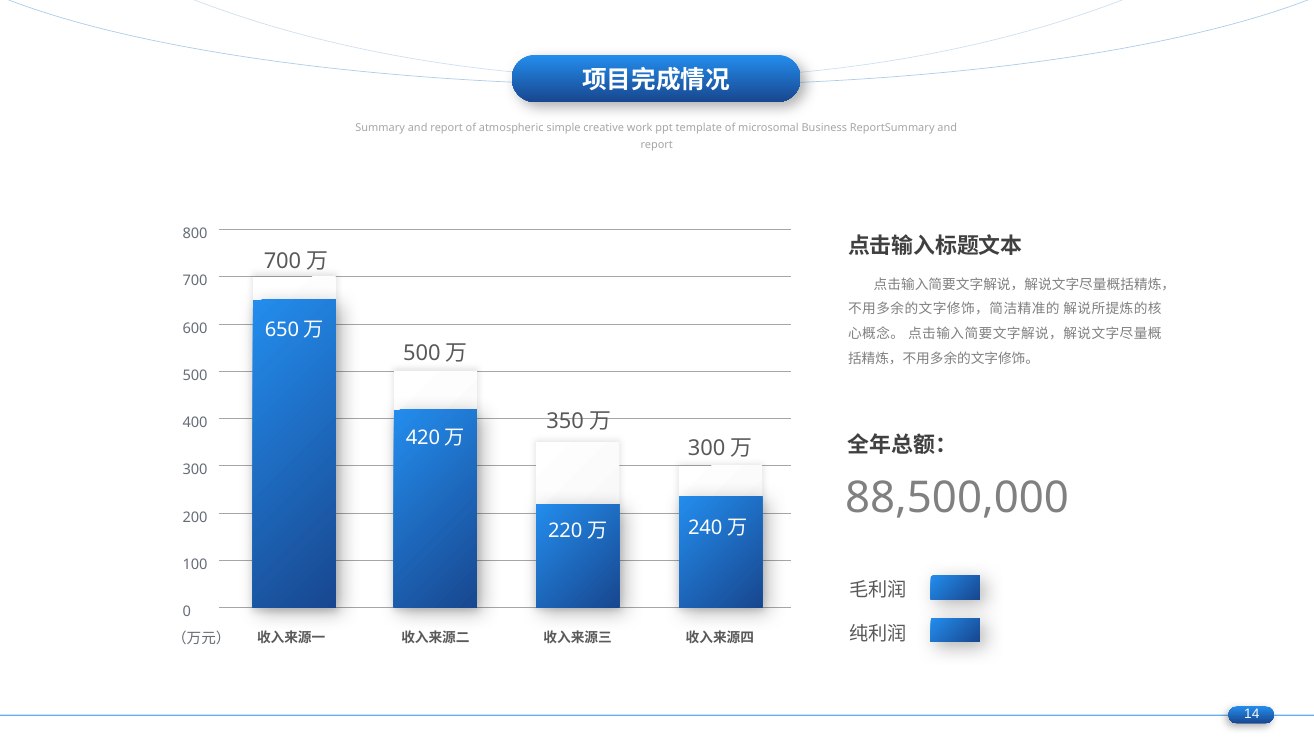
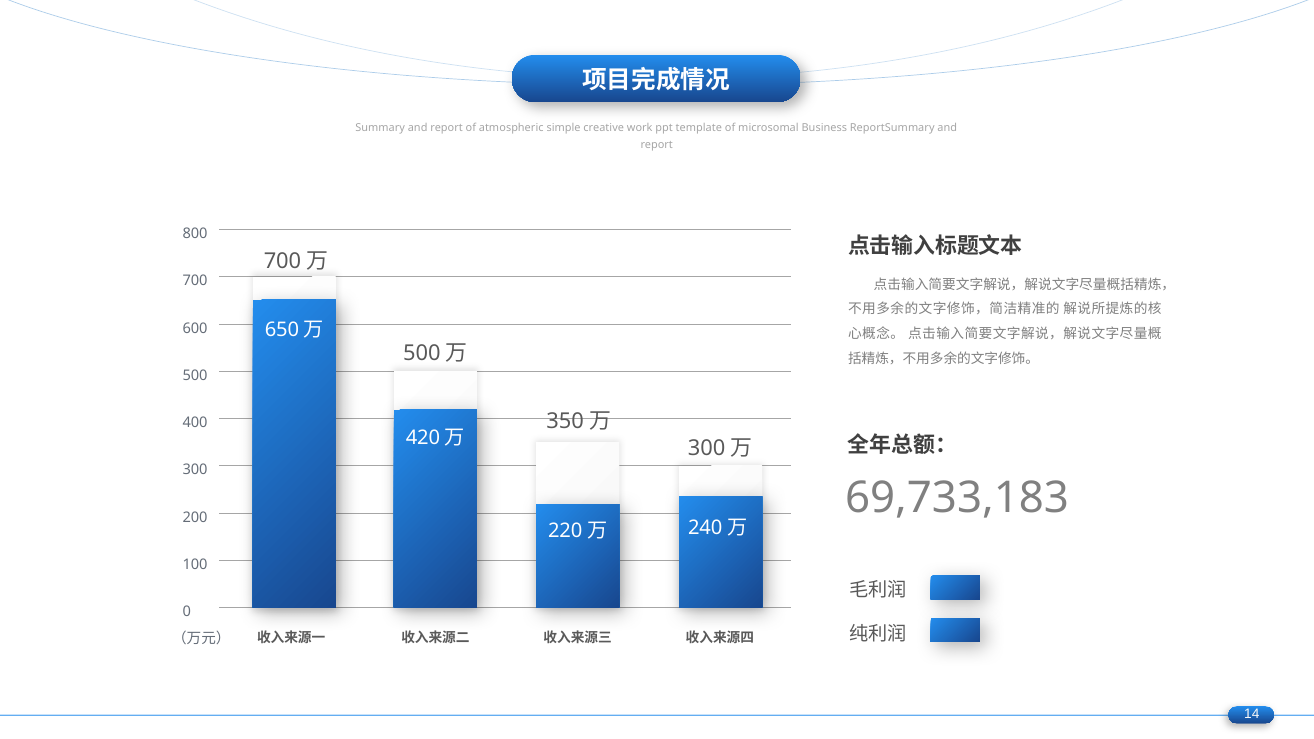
88,500,000: 88,500,000 -> 69,733,183
